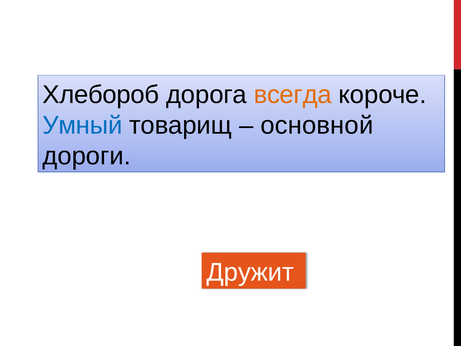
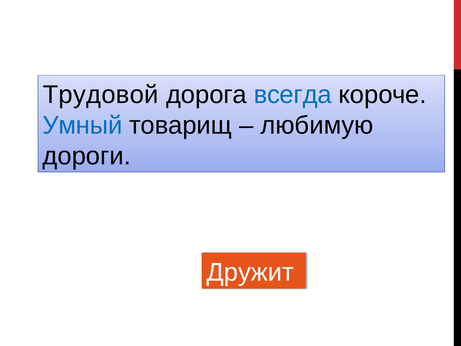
Хлебороб: Хлебороб -> Трудовой
всегда colour: orange -> blue
основной: основной -> любимую
